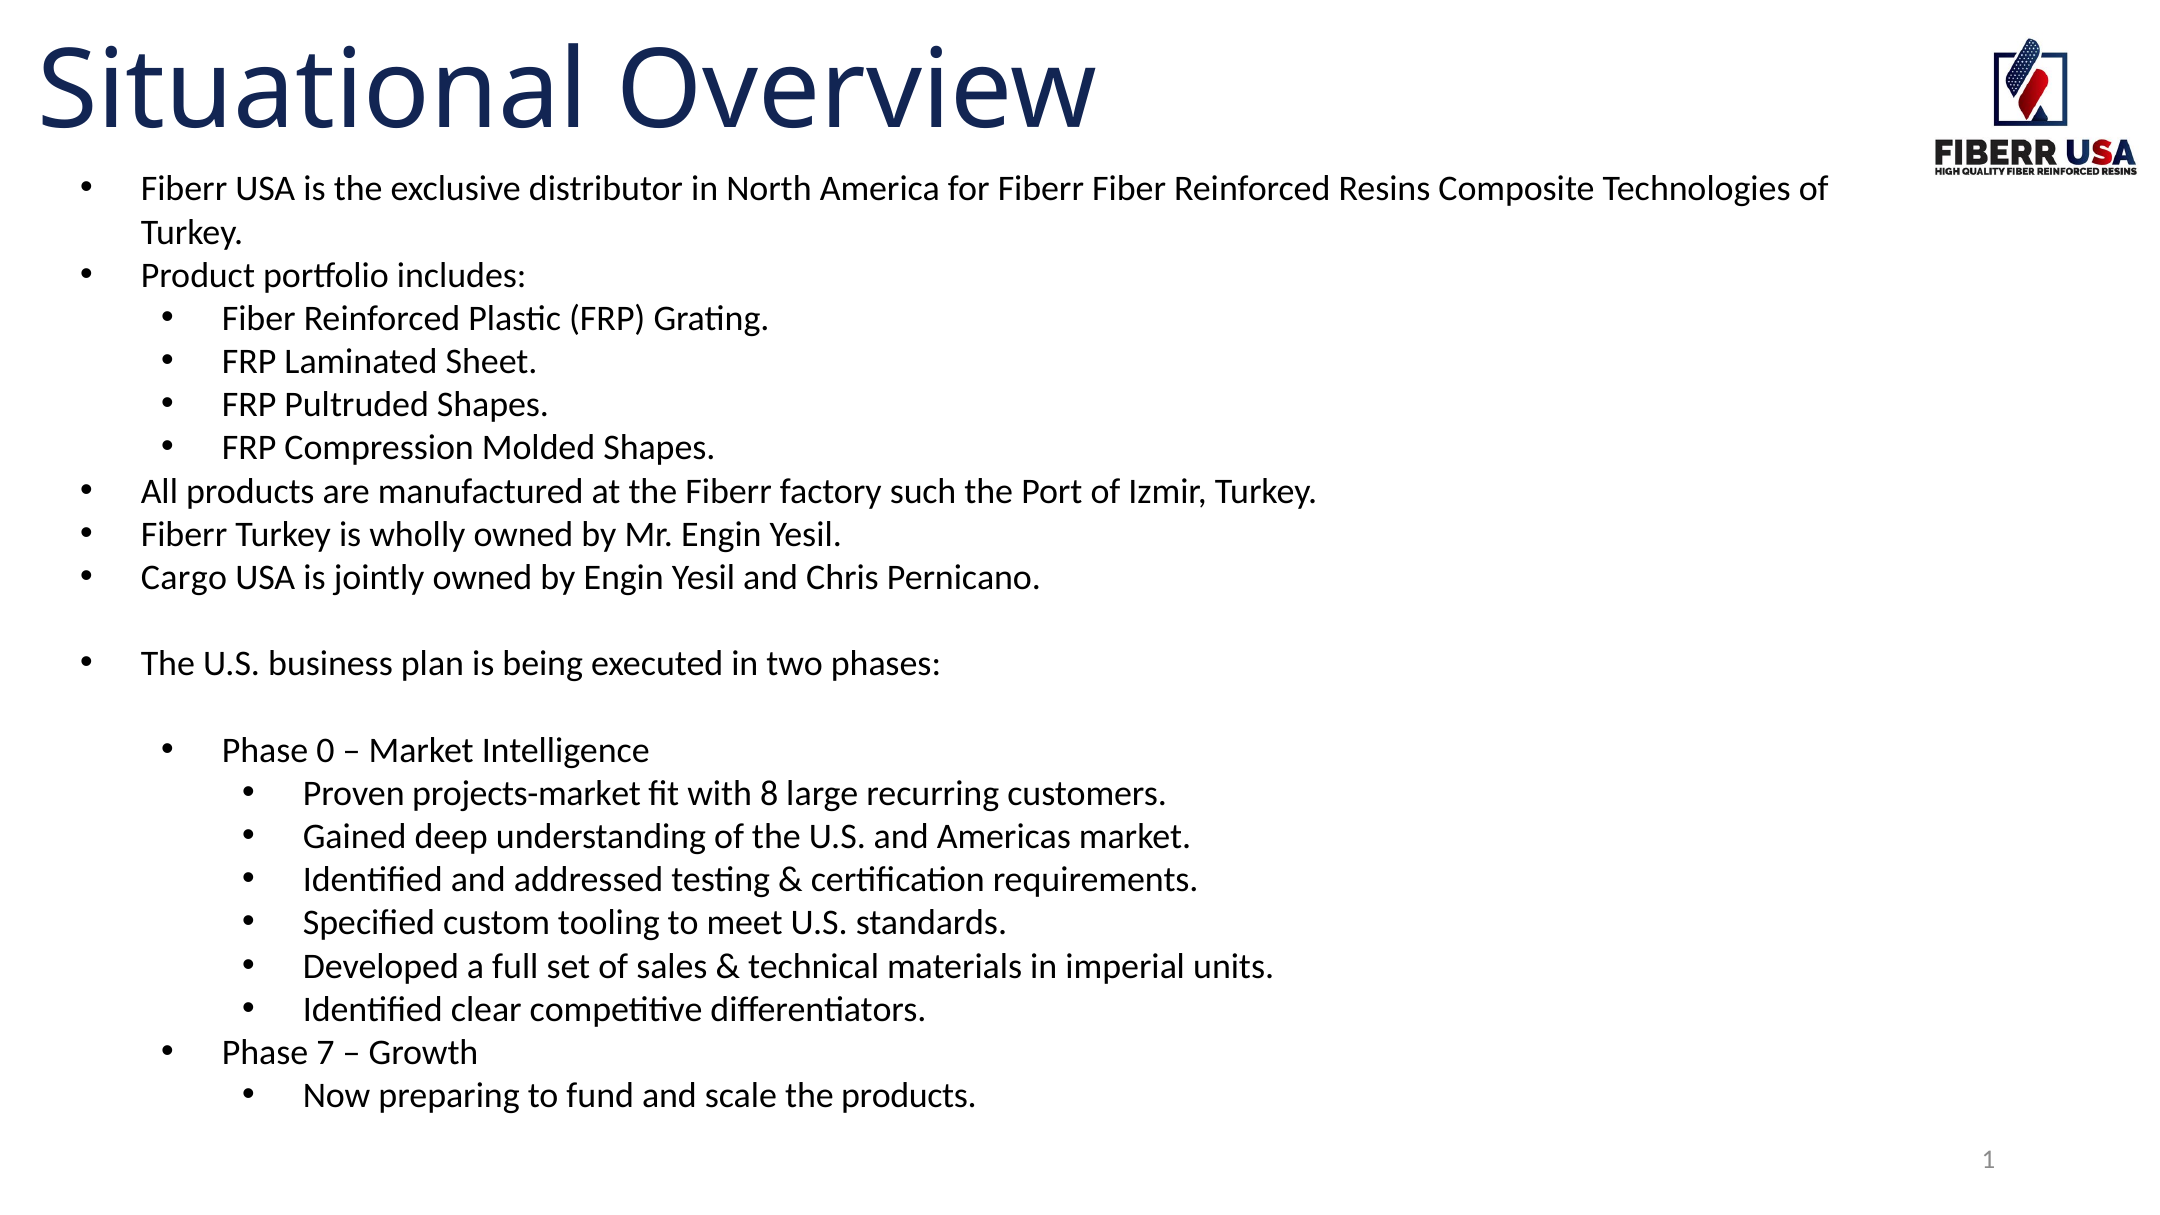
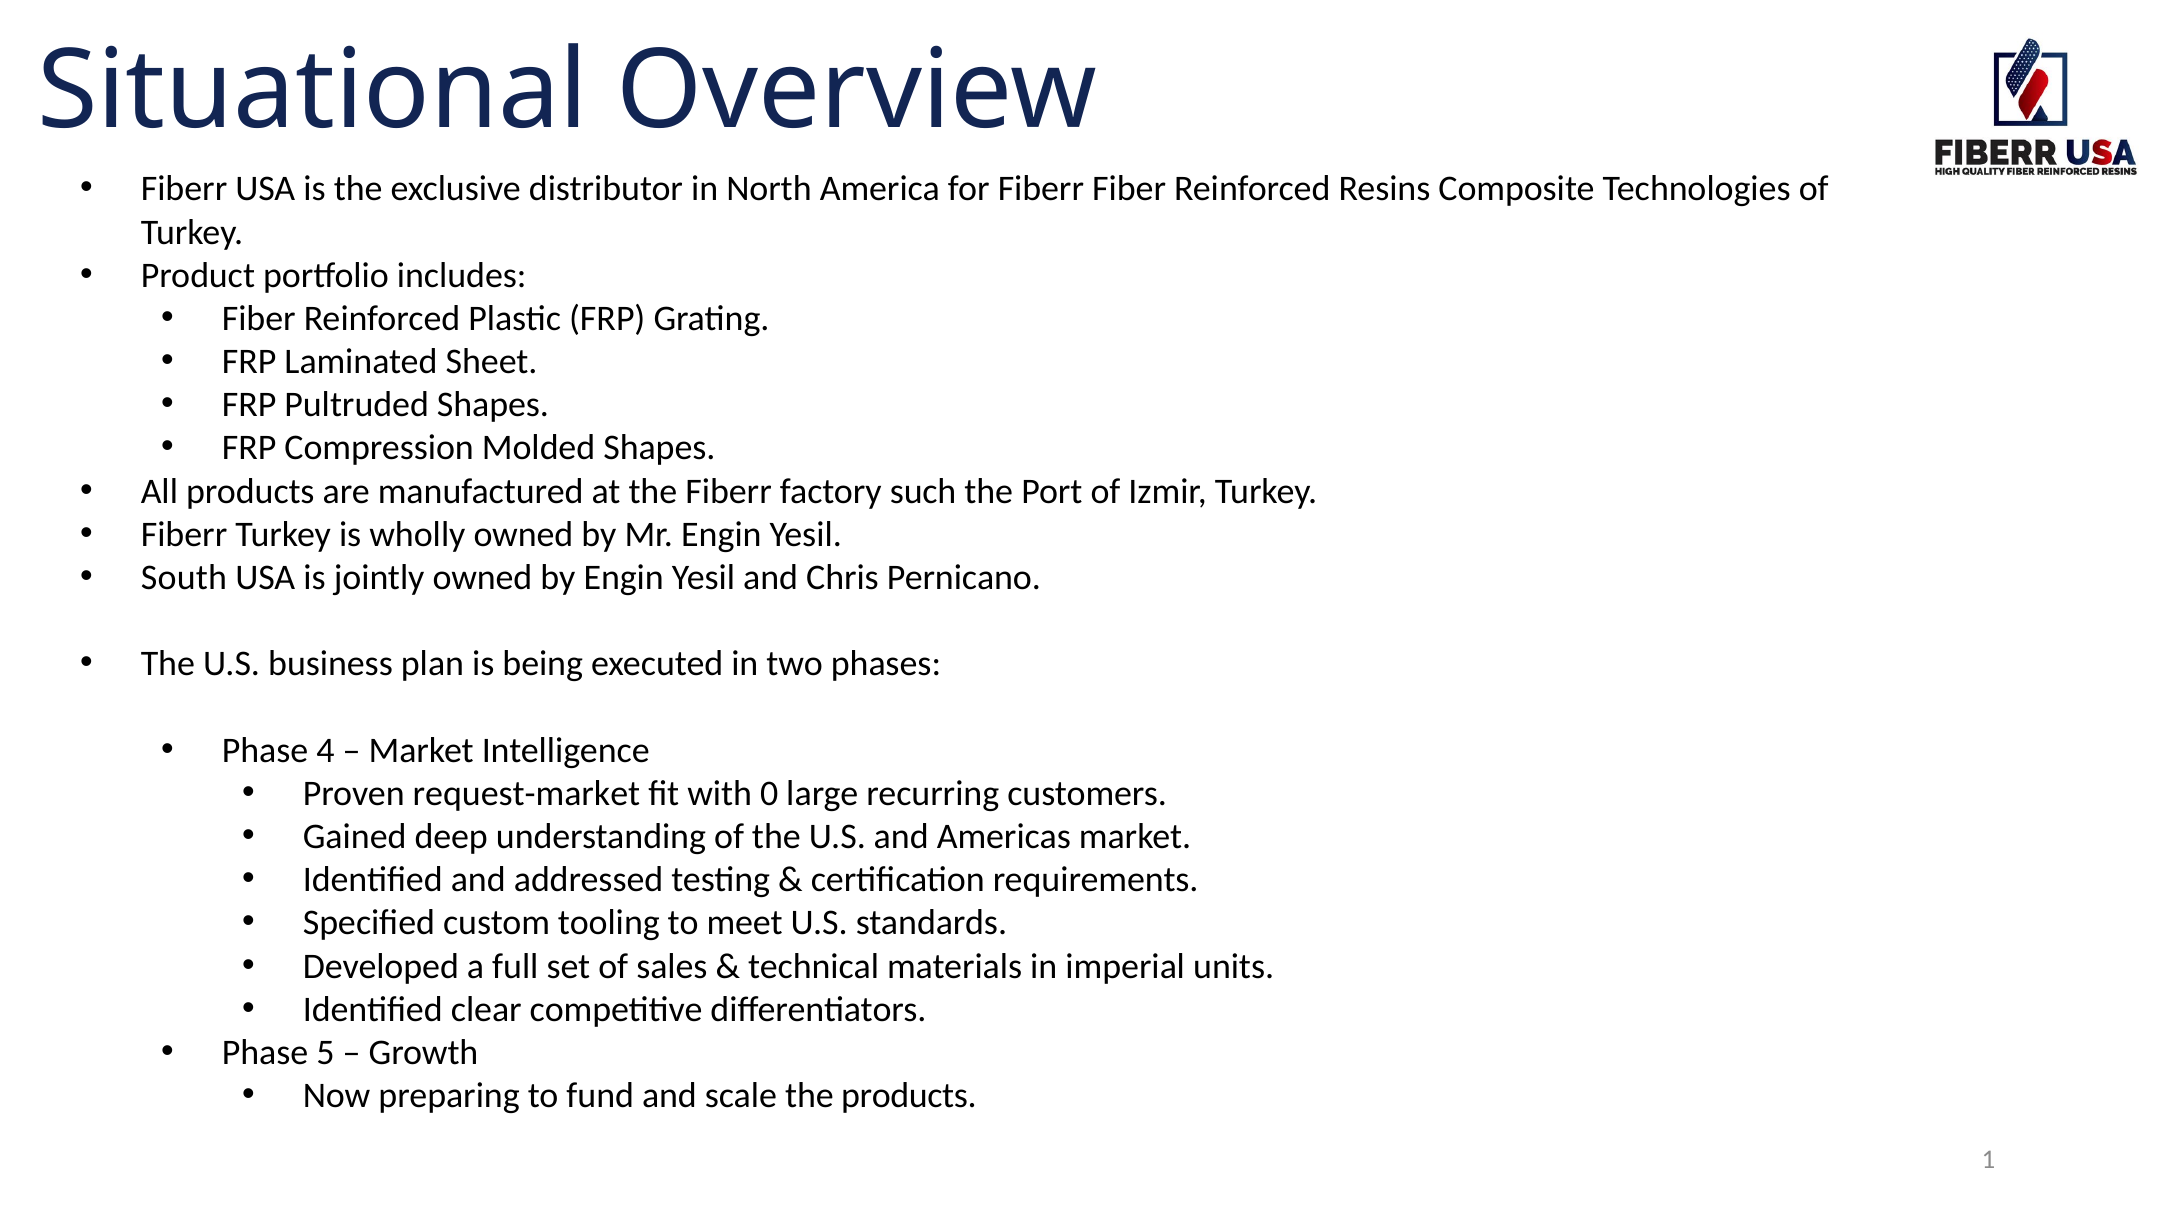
Cargo: Cargo -> South
0: 0 -> 4
projects-market: projects-market -> request-market
8: 8 -> 0
7: 7 -> 5
